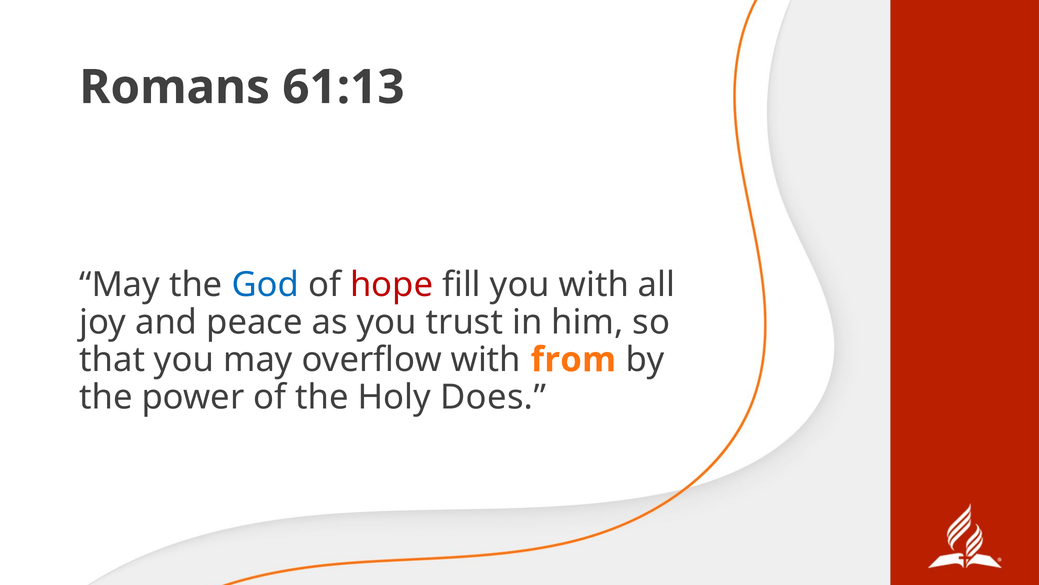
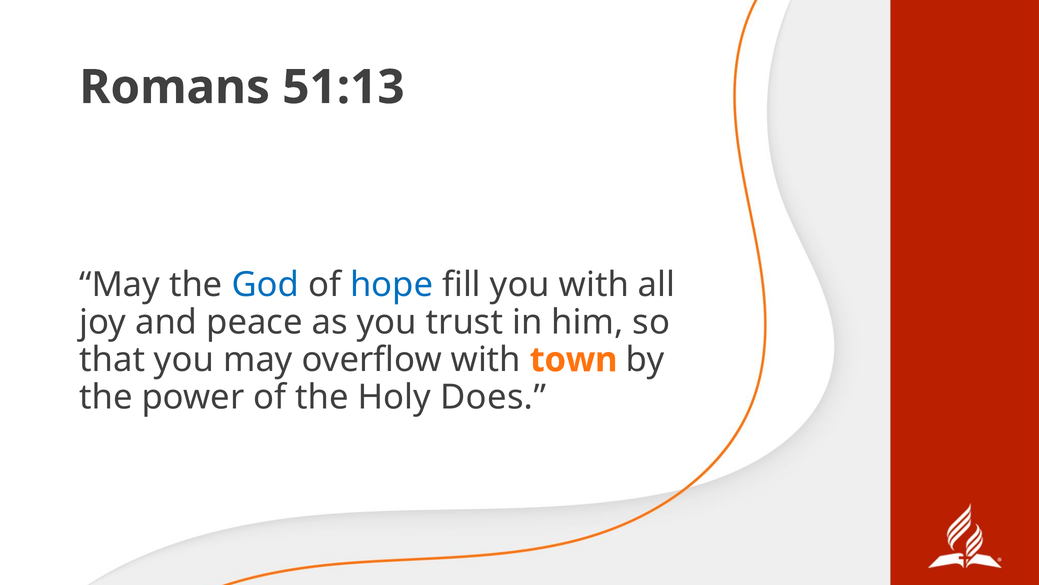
61:13: 61:13 -> 51:13
hope colour: red -> blue
from: from -> town
